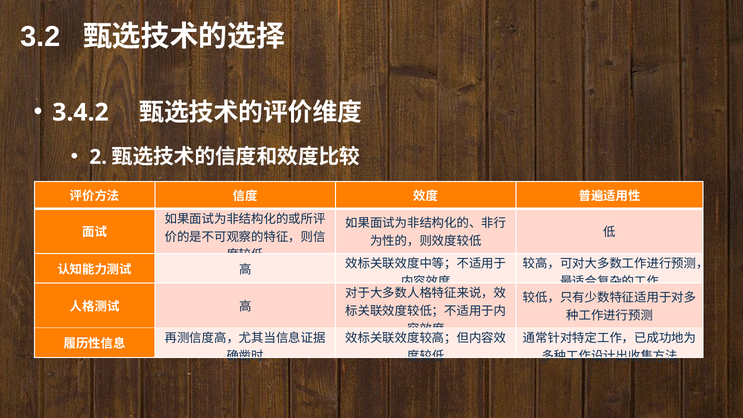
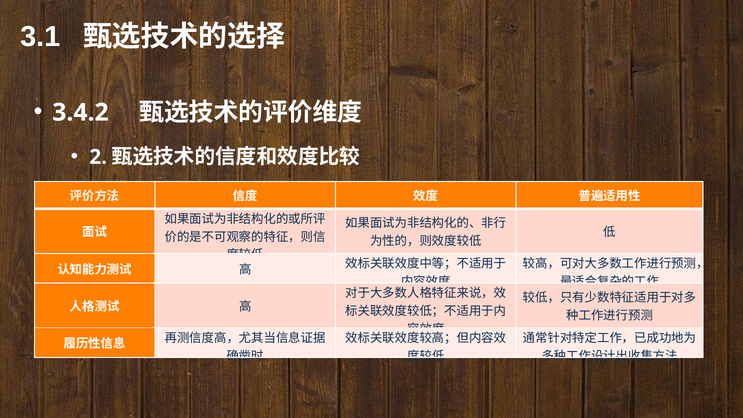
3.2: 3.2 -> 3.1
